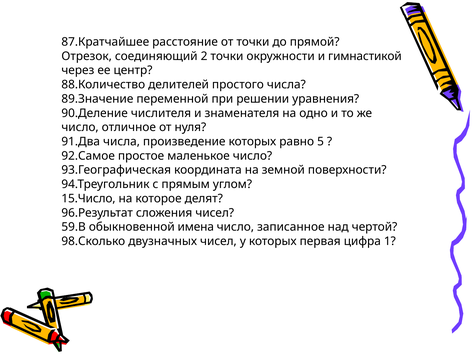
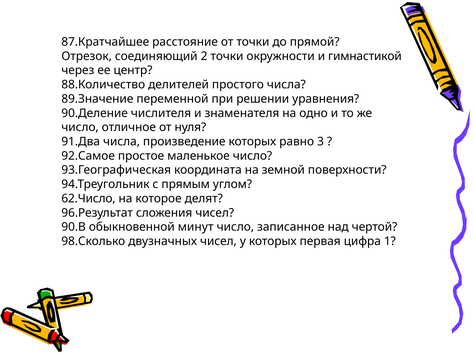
5: 5 -> 3
15.Число: 15.Число -> 62.Число
59.В: 59.В -> 90.В
имена: имена -> минут
